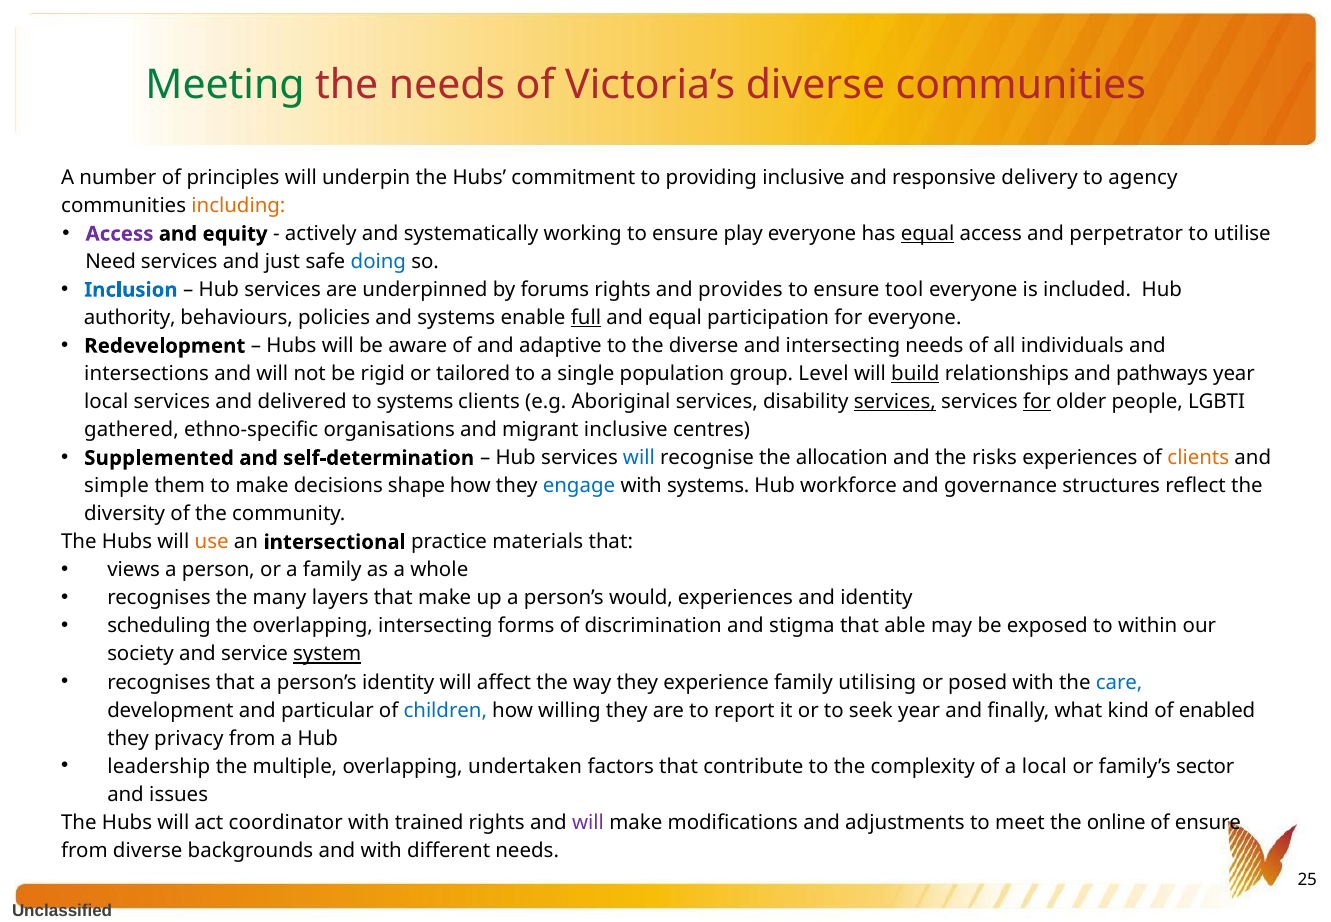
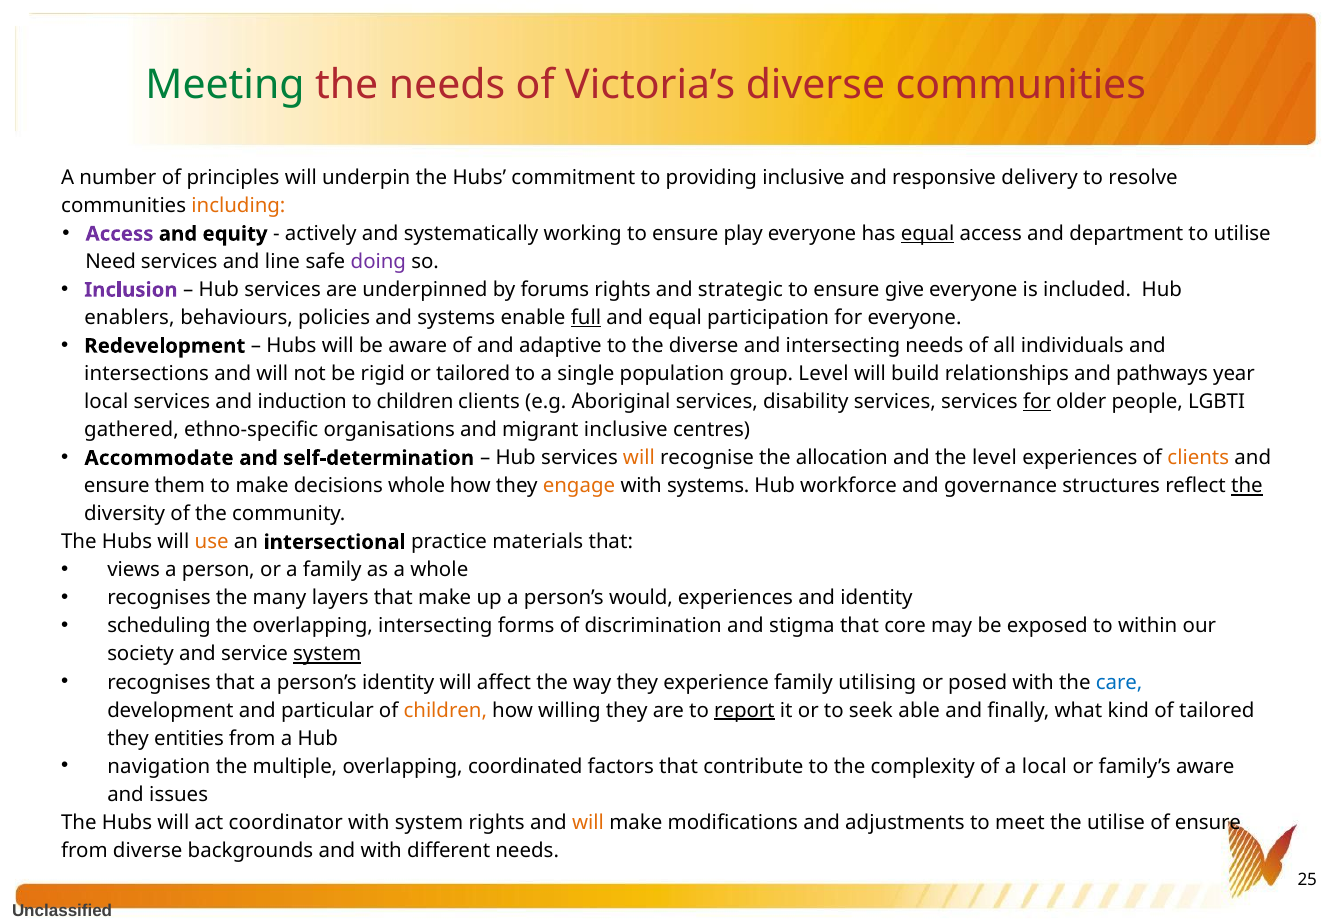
agency: agency -> resolve
perpetrator: perpetrator -> department
just: just -> line
doing colour: blue -> purple
Inclusion colour: blue -> purple
provides: provides -> strategic
tool: tool -> give
authority: authority -> enablers
build underline: present -> none
delivered: delivered -> induction
to systems: systems -> children
services at (895, 402) underline: present -> none
Supplemented: Supplemented -> Accommodate
will at (639, 458) colour: blue -> orange
the risks: risks -> level
simple at (117, 486): simple -> ensure
decisions shape: shape -> whole
engage colour: blue -> orange
the at (1247, 486) underline: none -> present
able: able -> core
children at (445, 710) colour: blue -> orange
report underline: none -> present
seek year: year -> able
of enabled: enabled -> tailored
privacy: privacy -> entities
leadership: leadership -> navigation
undertaken: undertaken -> coordinated
family’s sector: sector -> aware
with trained: trained -> system
will at (588, 822) colour: purple -> orange
the online: online -> utilise
